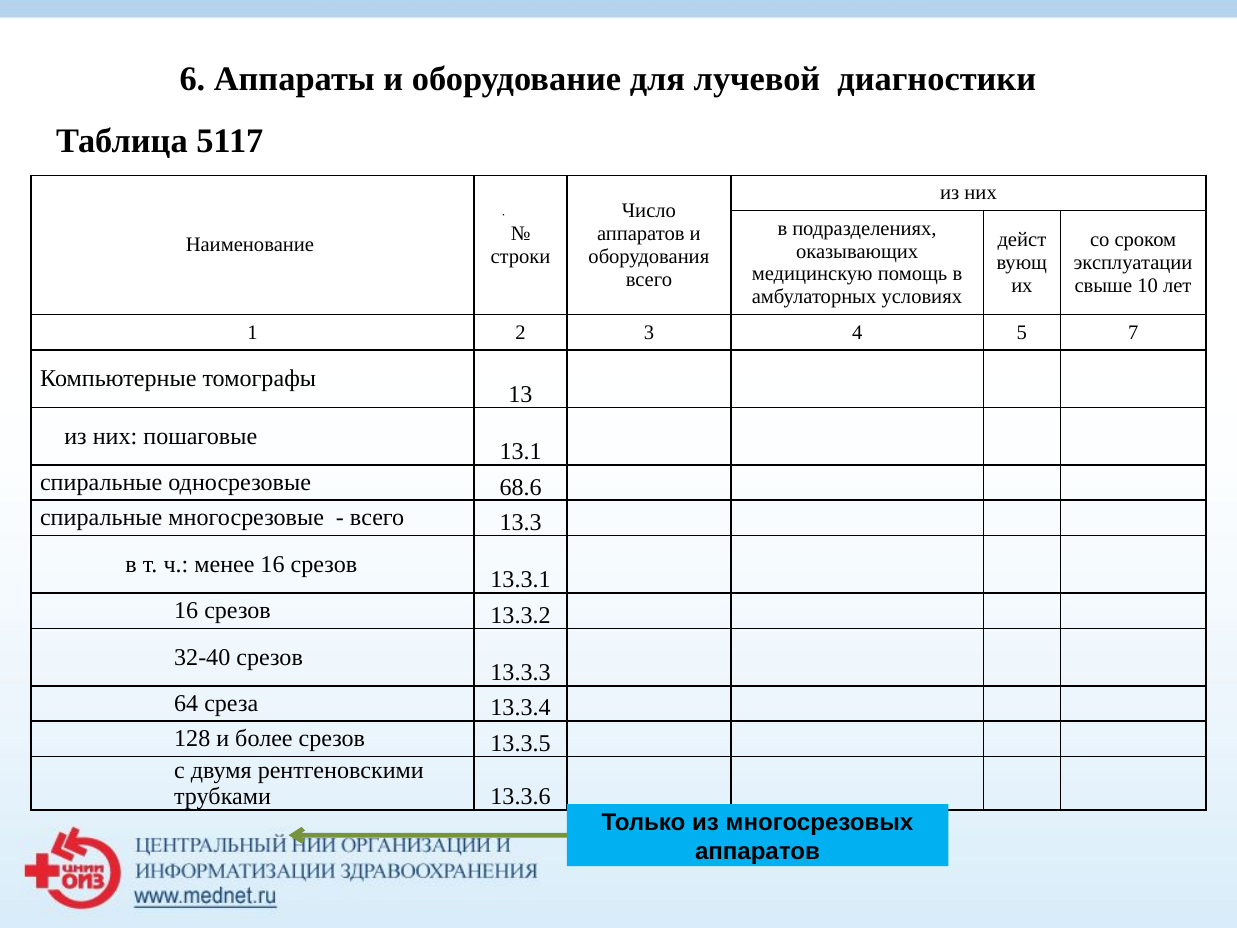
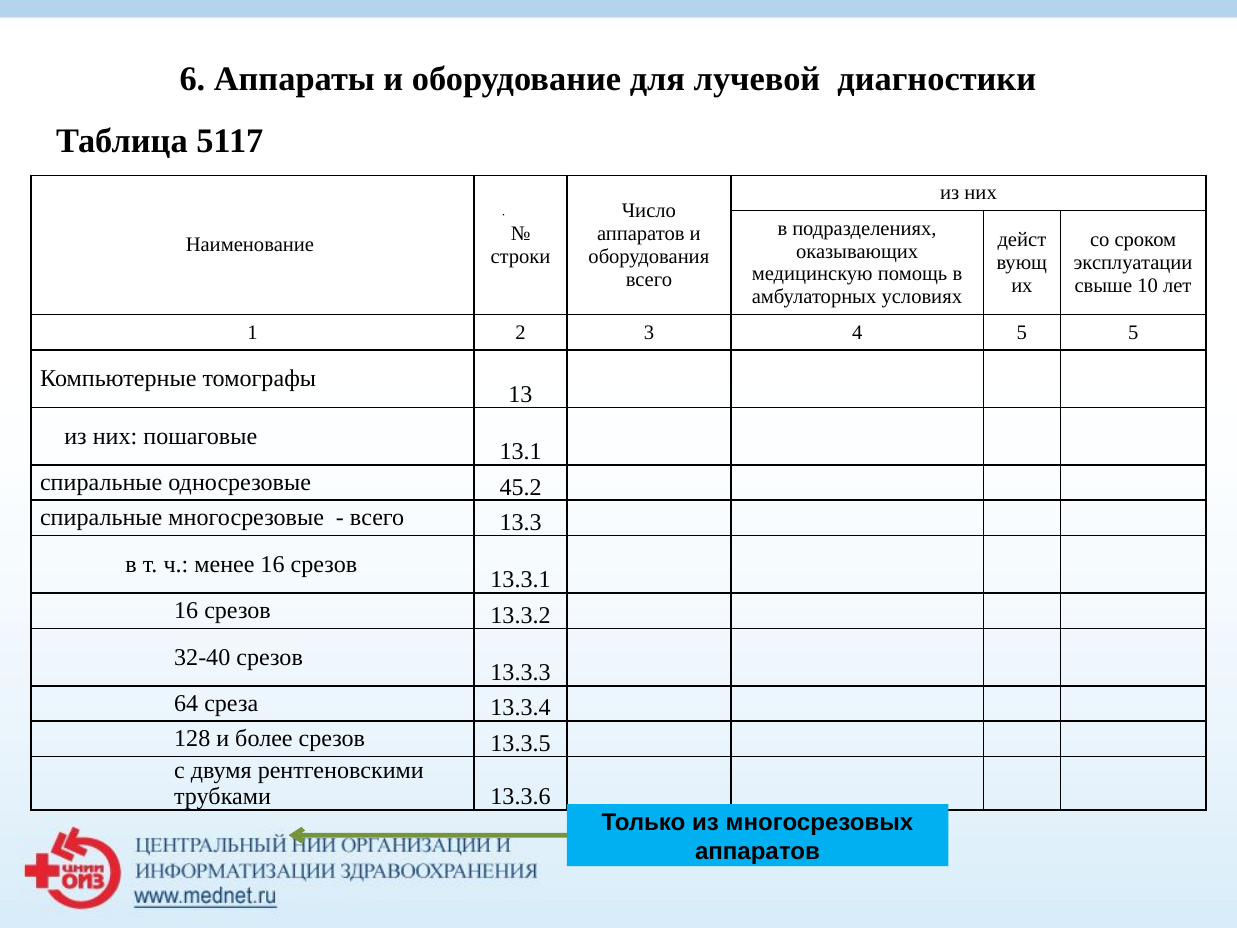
5 7: 7 -> 5
68.6: 68.6 -> 45.2
